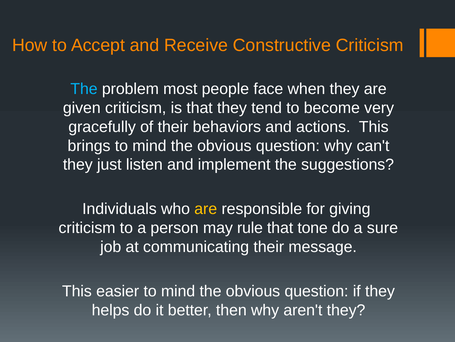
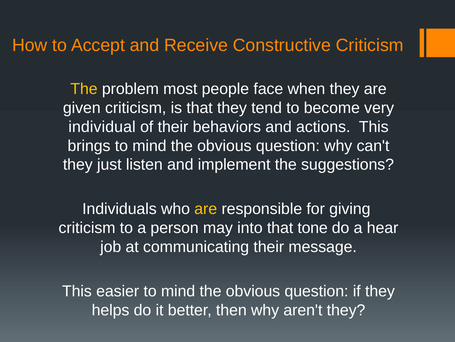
The at (84, 89) colour: light blue -> yellow
gracefully: gracefully -> individual
rule: rule -> into
sure: sure -> hear
